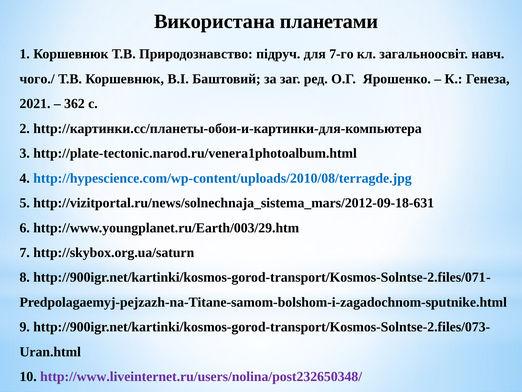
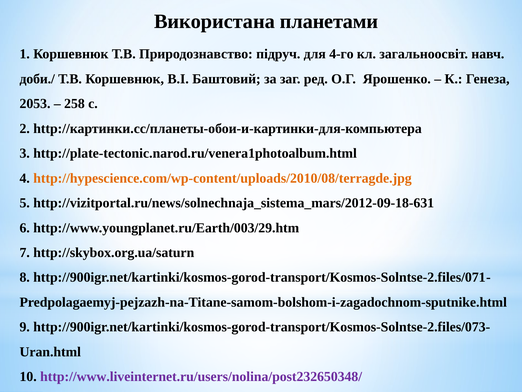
7-го: 7-го -> 4-го
чого./: чого./ -> доби./
2021: 2021 -> 2053
362: 362 -> 258
http://hypescience.com/wp-content/uploads/2010/08/terragde.jpg colour: blue -> orange
